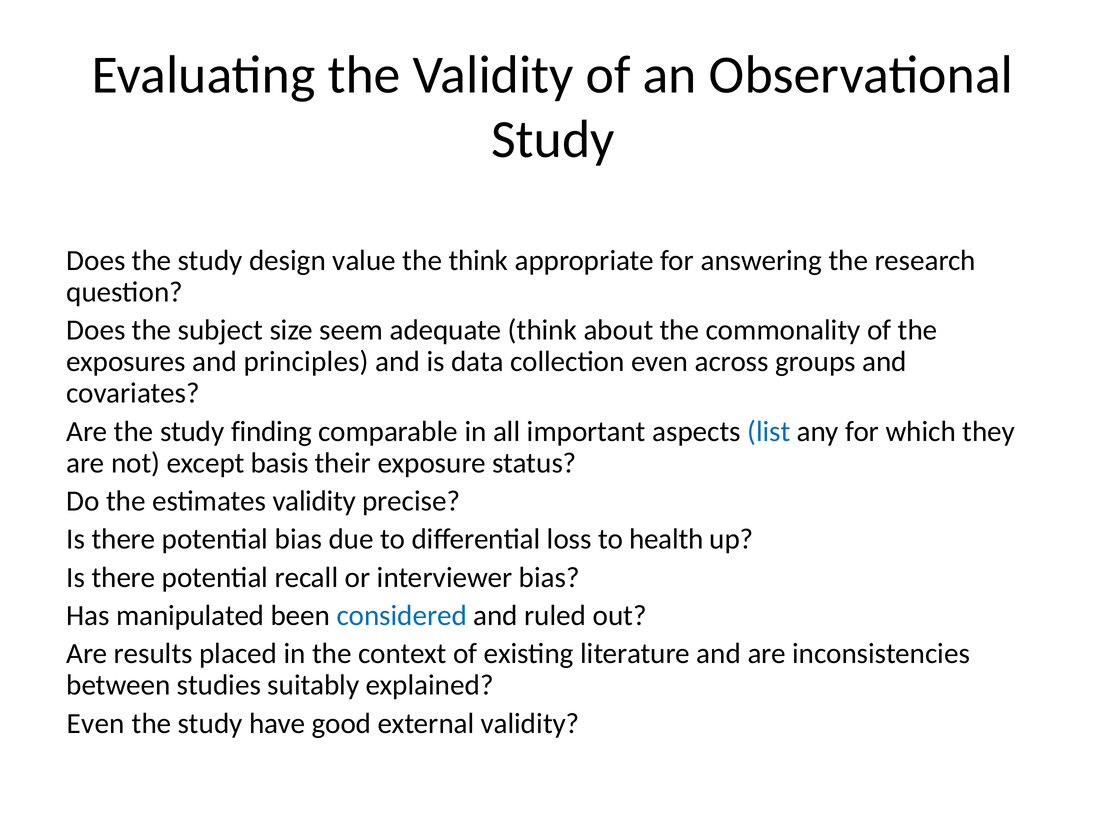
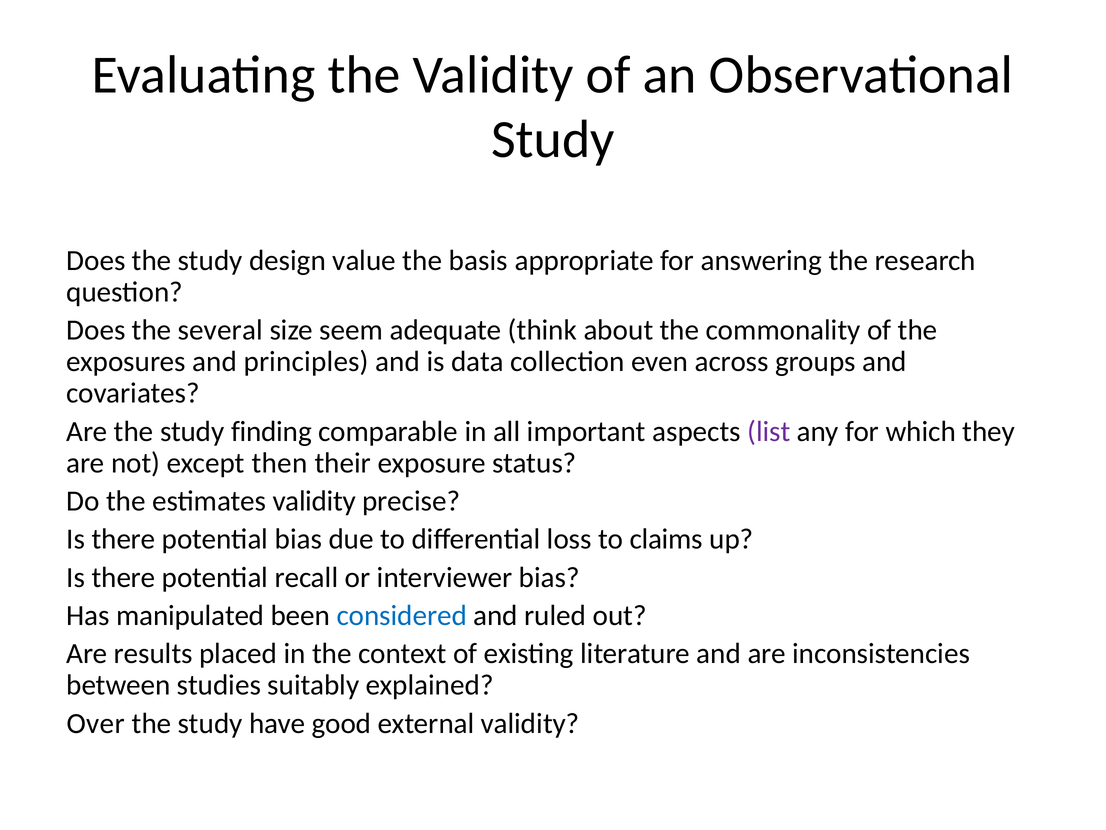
the think: think -> basis
subject: subject -> several
list colour: blue -> purple
basis: basis -> then
health: health -> claims
Even at (96, 723): Even -> Over
